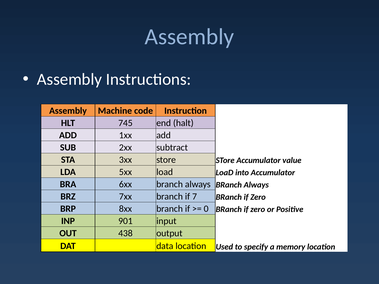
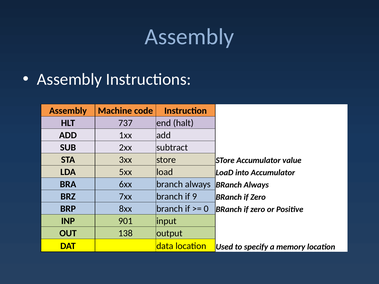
745: 745 -> 737
7: 7 -> 9
438: 438 -> 138
